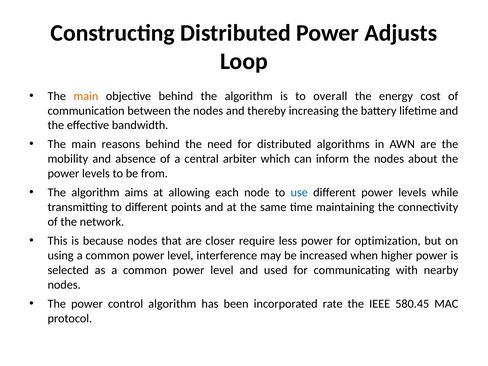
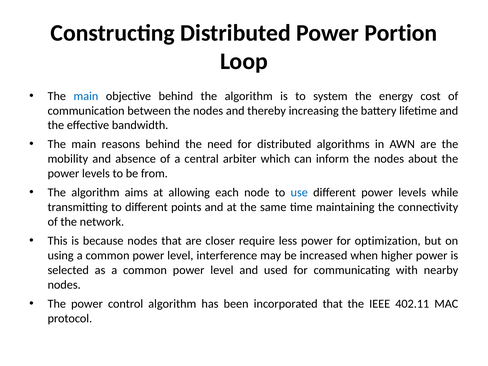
Adjusts: Adjusts -> Portion
main at (86, 96) colour: orange -> blue
overall: overall -> system
incorporated rate: rate -> that
580.45: 580.45 -> 402.11
